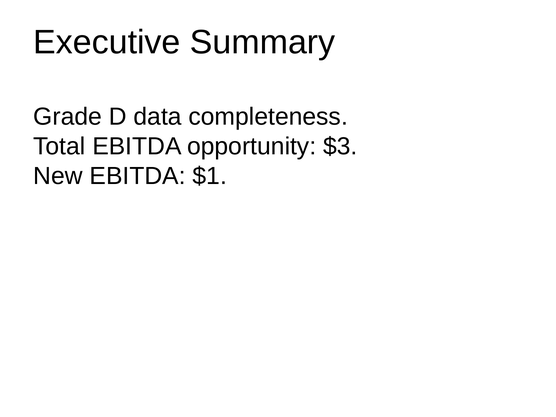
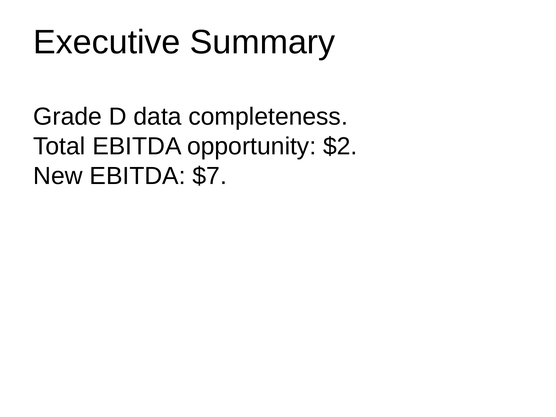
$3: $3 -> $2
$1: $1 -> $7
